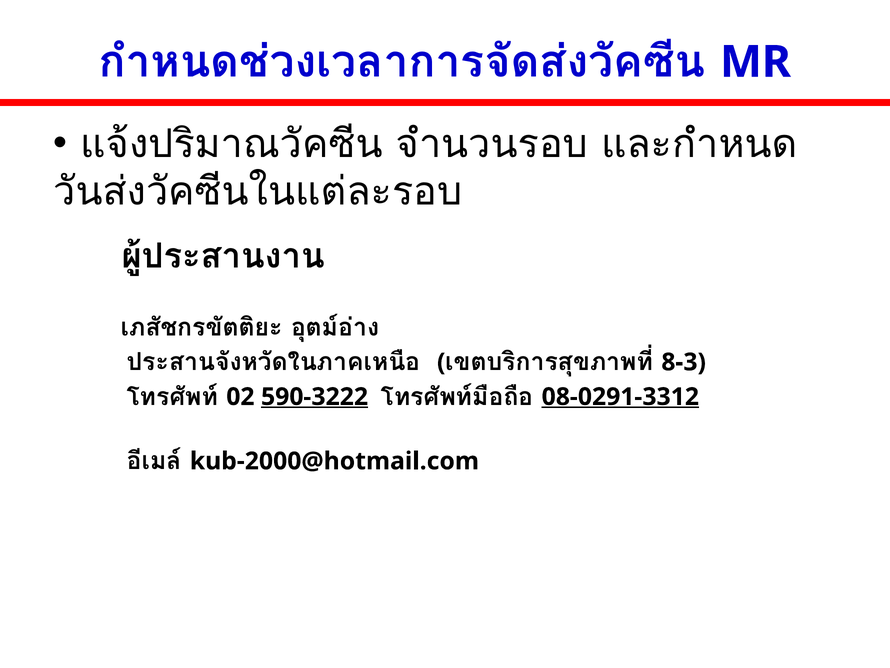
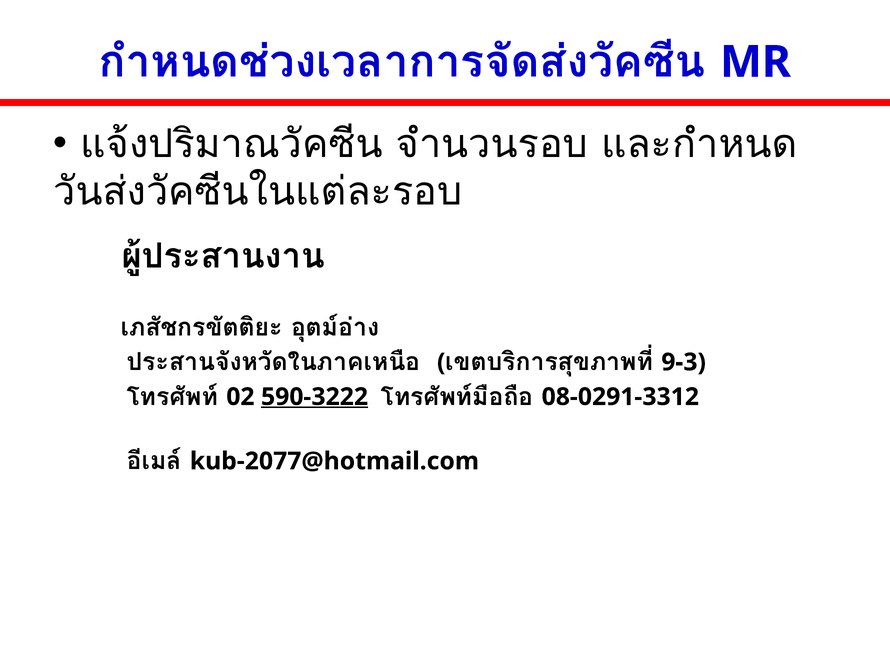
8-3: 8-3 -> 9-3
08-0291-3312 underline: present -> none
kub-2000@hotmail.com: kub-2000@hotmail.com -> kub-2077@hotmail.com
